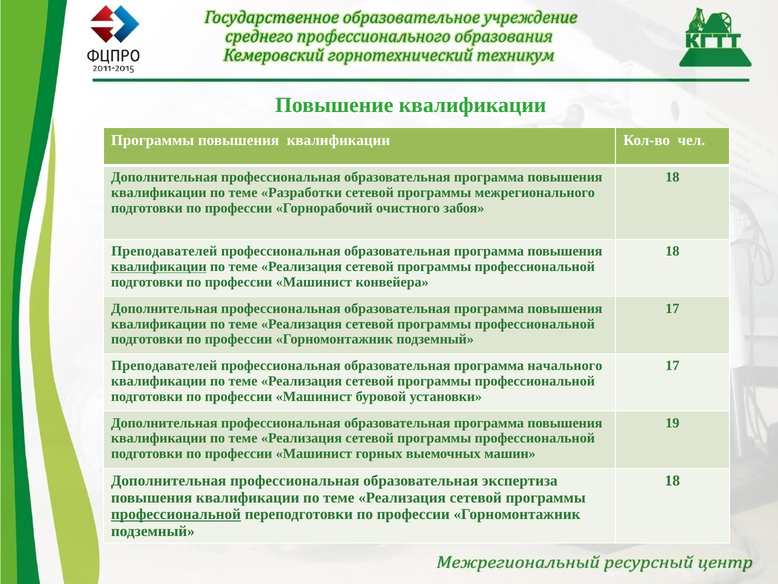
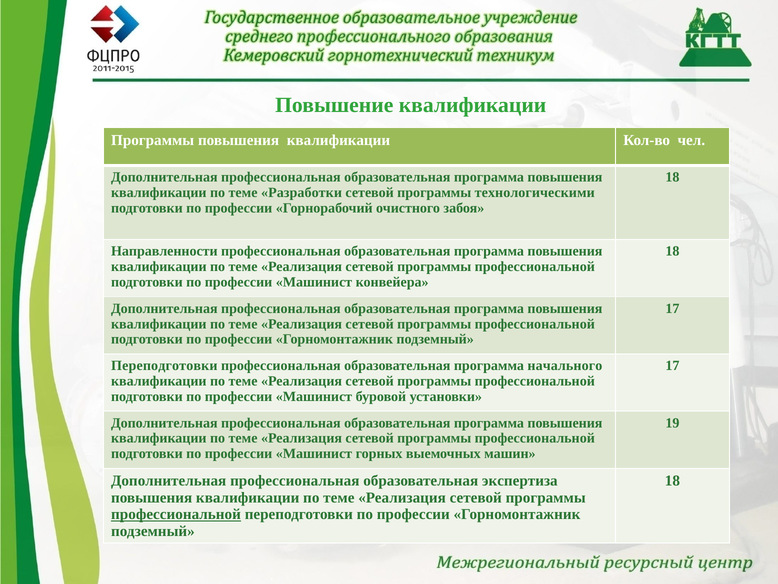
межрегионального: межрегионального -> технологическими
Преподавателей at (164, 251): Преподавателей -> Направленности
квалификации at (159, 266) underline: present -> none
Преподавателей at (164, 365): Преподавателей -> Переподготовки
